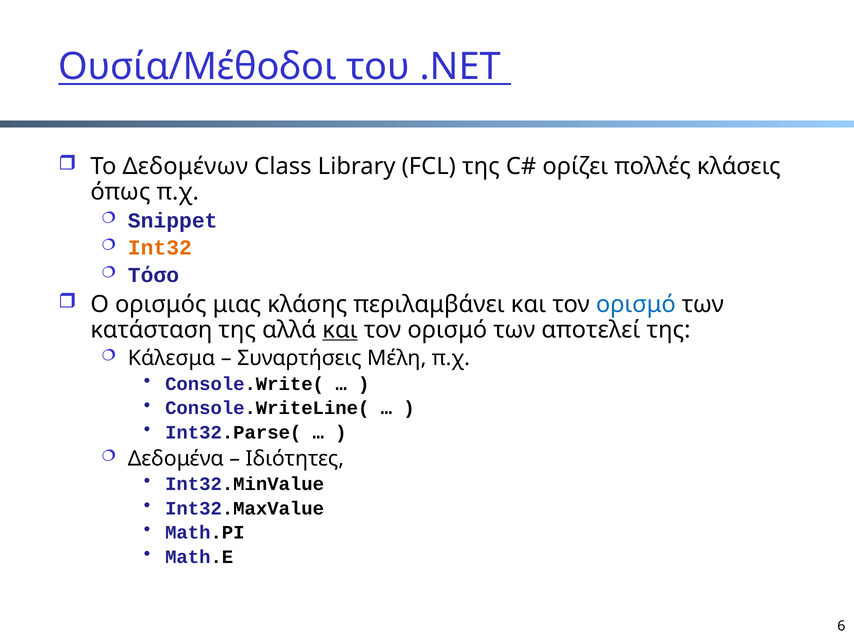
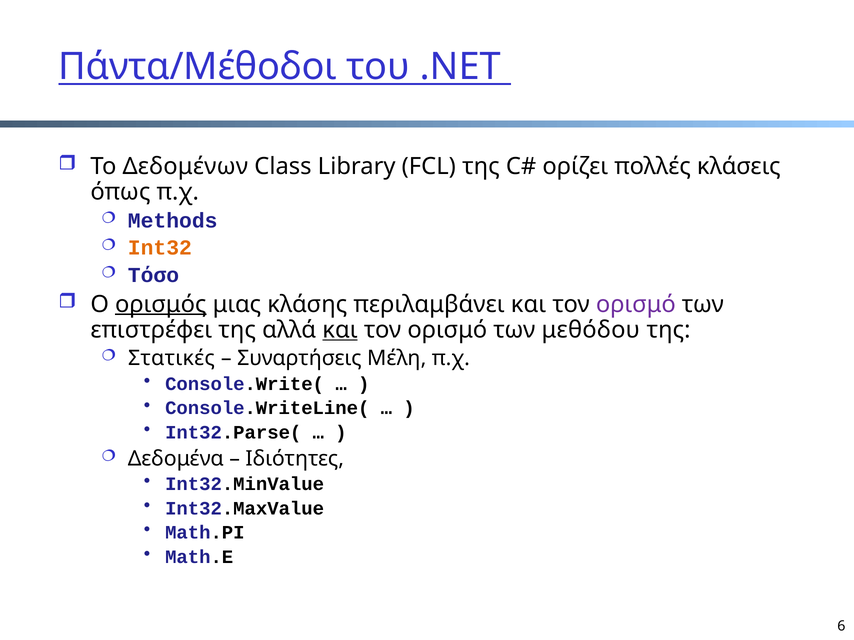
Ουσία/Μέθοδοι: Ουσία/Μέθοδοι -> Πάντα/Μέθοδοι
Snippet: Snippet -> Methods
ορισμός underline: none -> present
ορισμό at (636, 304) colour: blue -> purple
κατάσταση: κατάσταση -> επιστρέφει
αποτελεί: αποτελεί -> μεθόδου
Κάλεσμα: Κάλεσμα -> Στατικές
